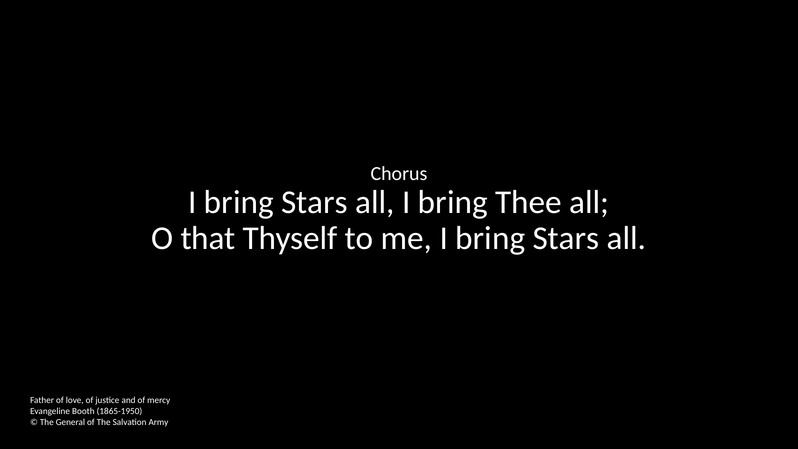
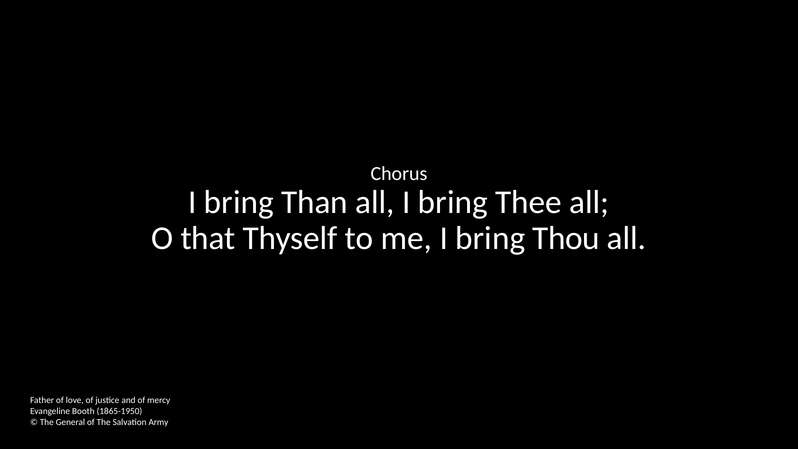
Stars at (315, 202): Stars -> Than
me I bring Stars: Stars -> Thou
